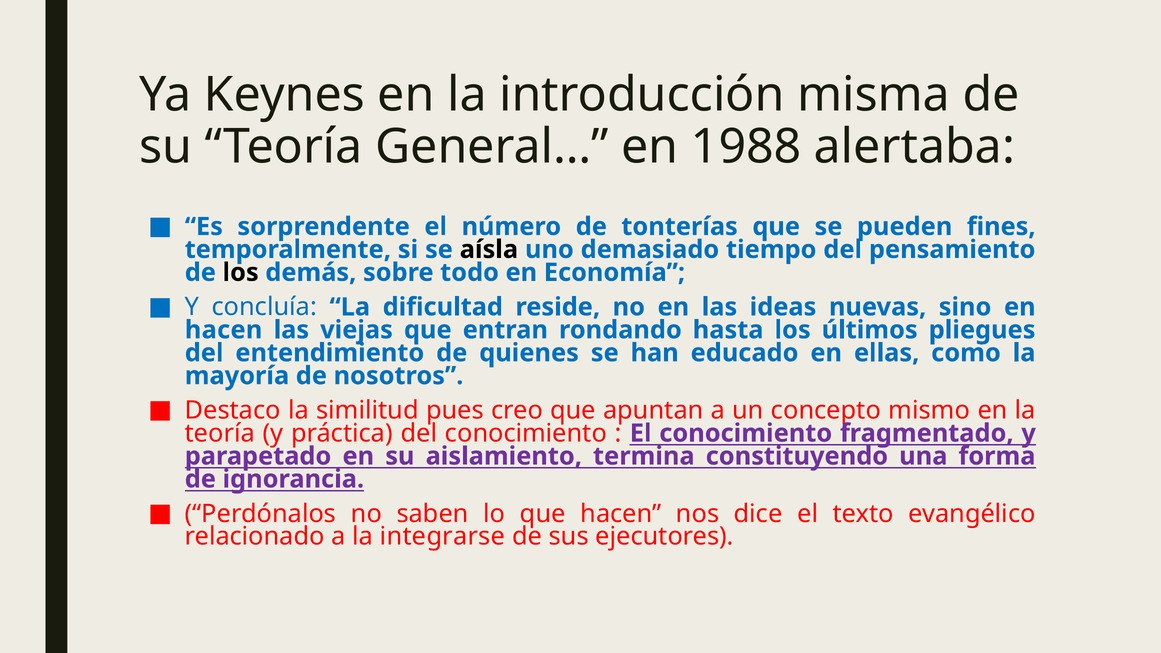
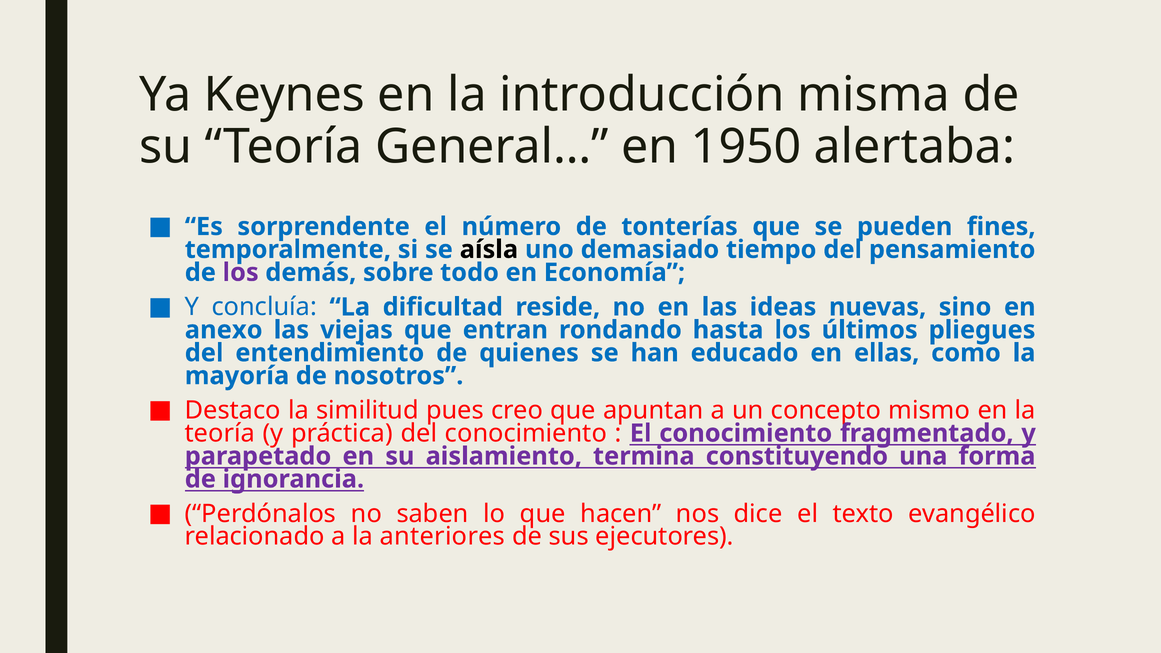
1988: 1988 -> 1950
los at (241, 273) colour: black -> purple
hacen at (224, 330): hacen -> anexo
integrarse: integrarse -> anteriores
